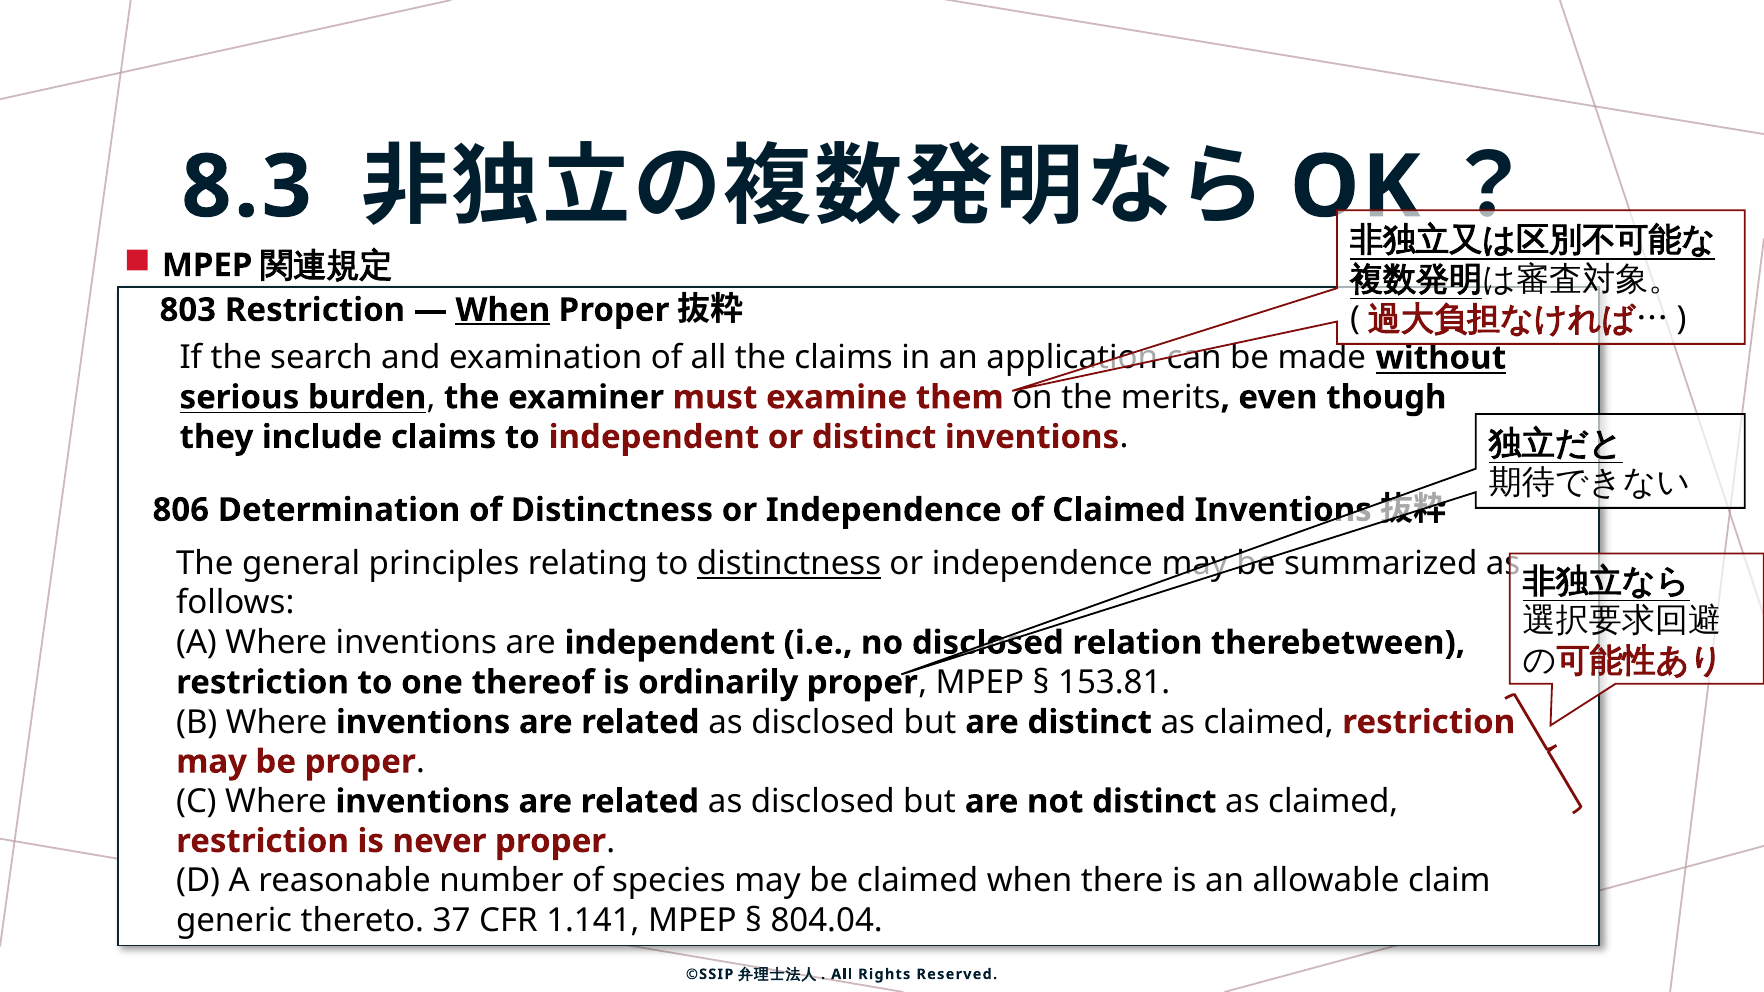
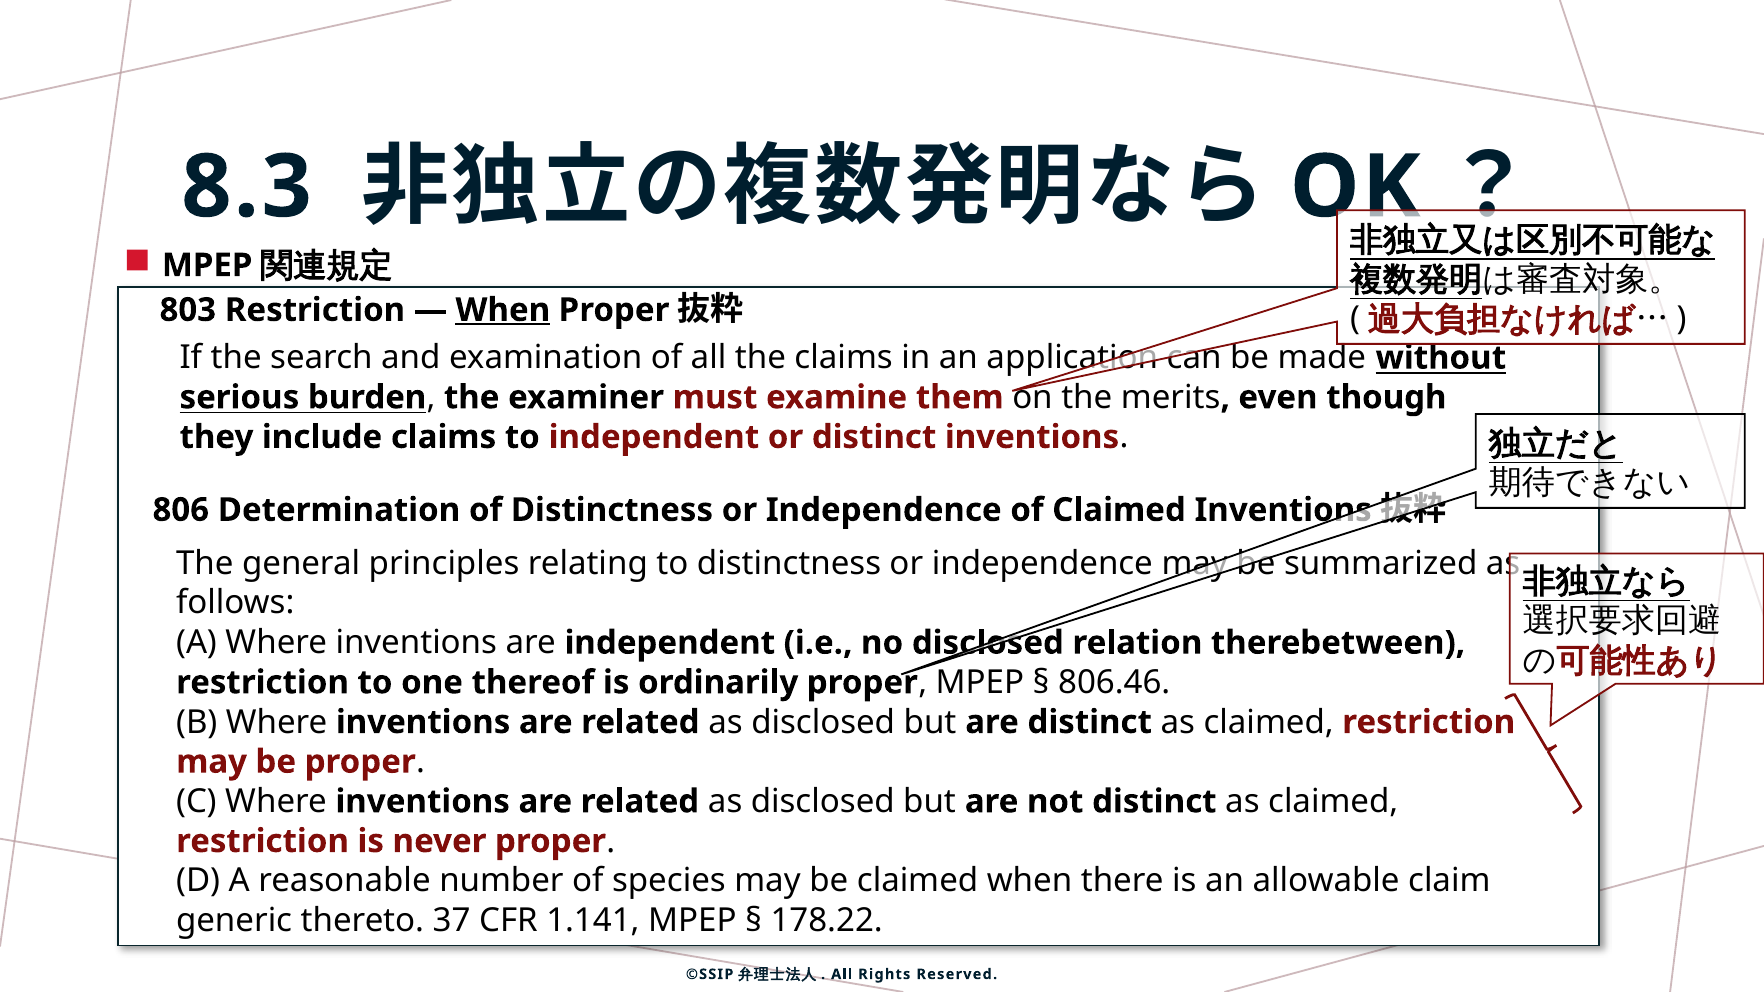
distinctness at (789, 564) underline: present -> none
153.81: 153.81 -> 806.46
804.04: 804.04 -> 178.22
